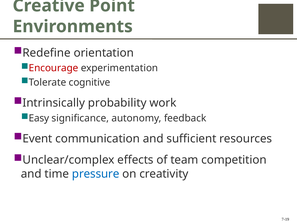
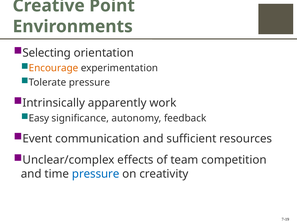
Redefine: Redefine -> Selecting
Encourage colour: red -> orange
Tolerate cognitive: cognitive -> pressure
probability: probability -> apparently
